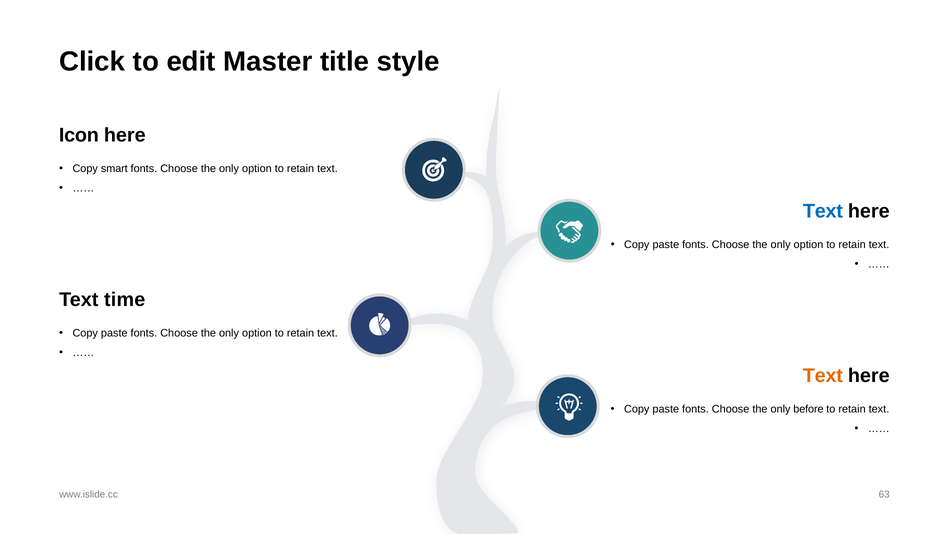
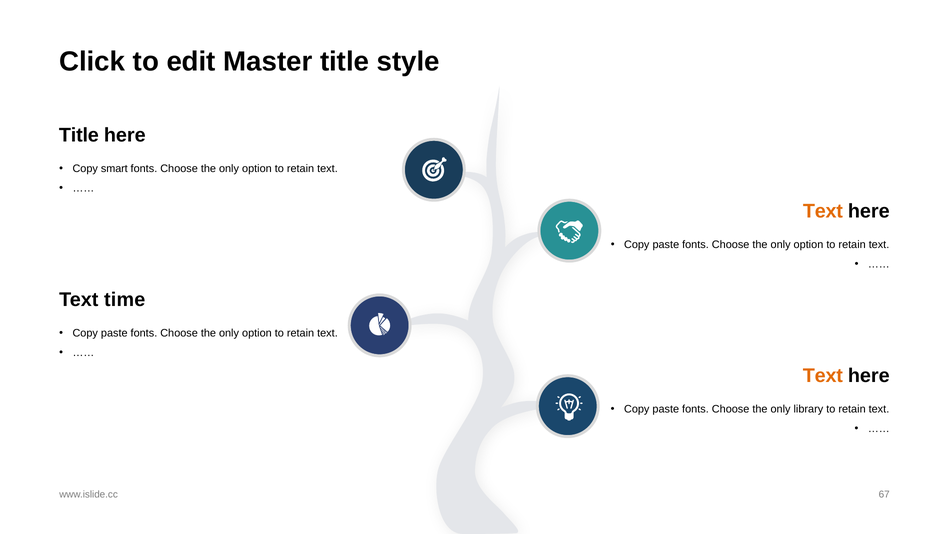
Icon at (79, 135): Icon -> Title
Text at (823, 211) colour: blue -> orange
before: before -> library
63: 63 -> 67
